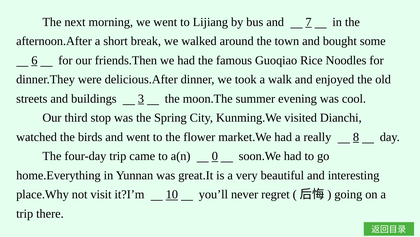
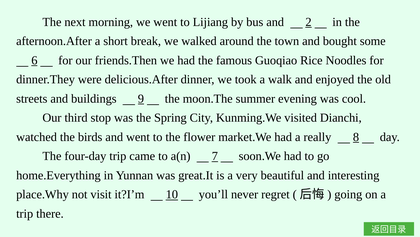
7: 7 -> 2
3: 3 -> 9
0: 0 -> 7
